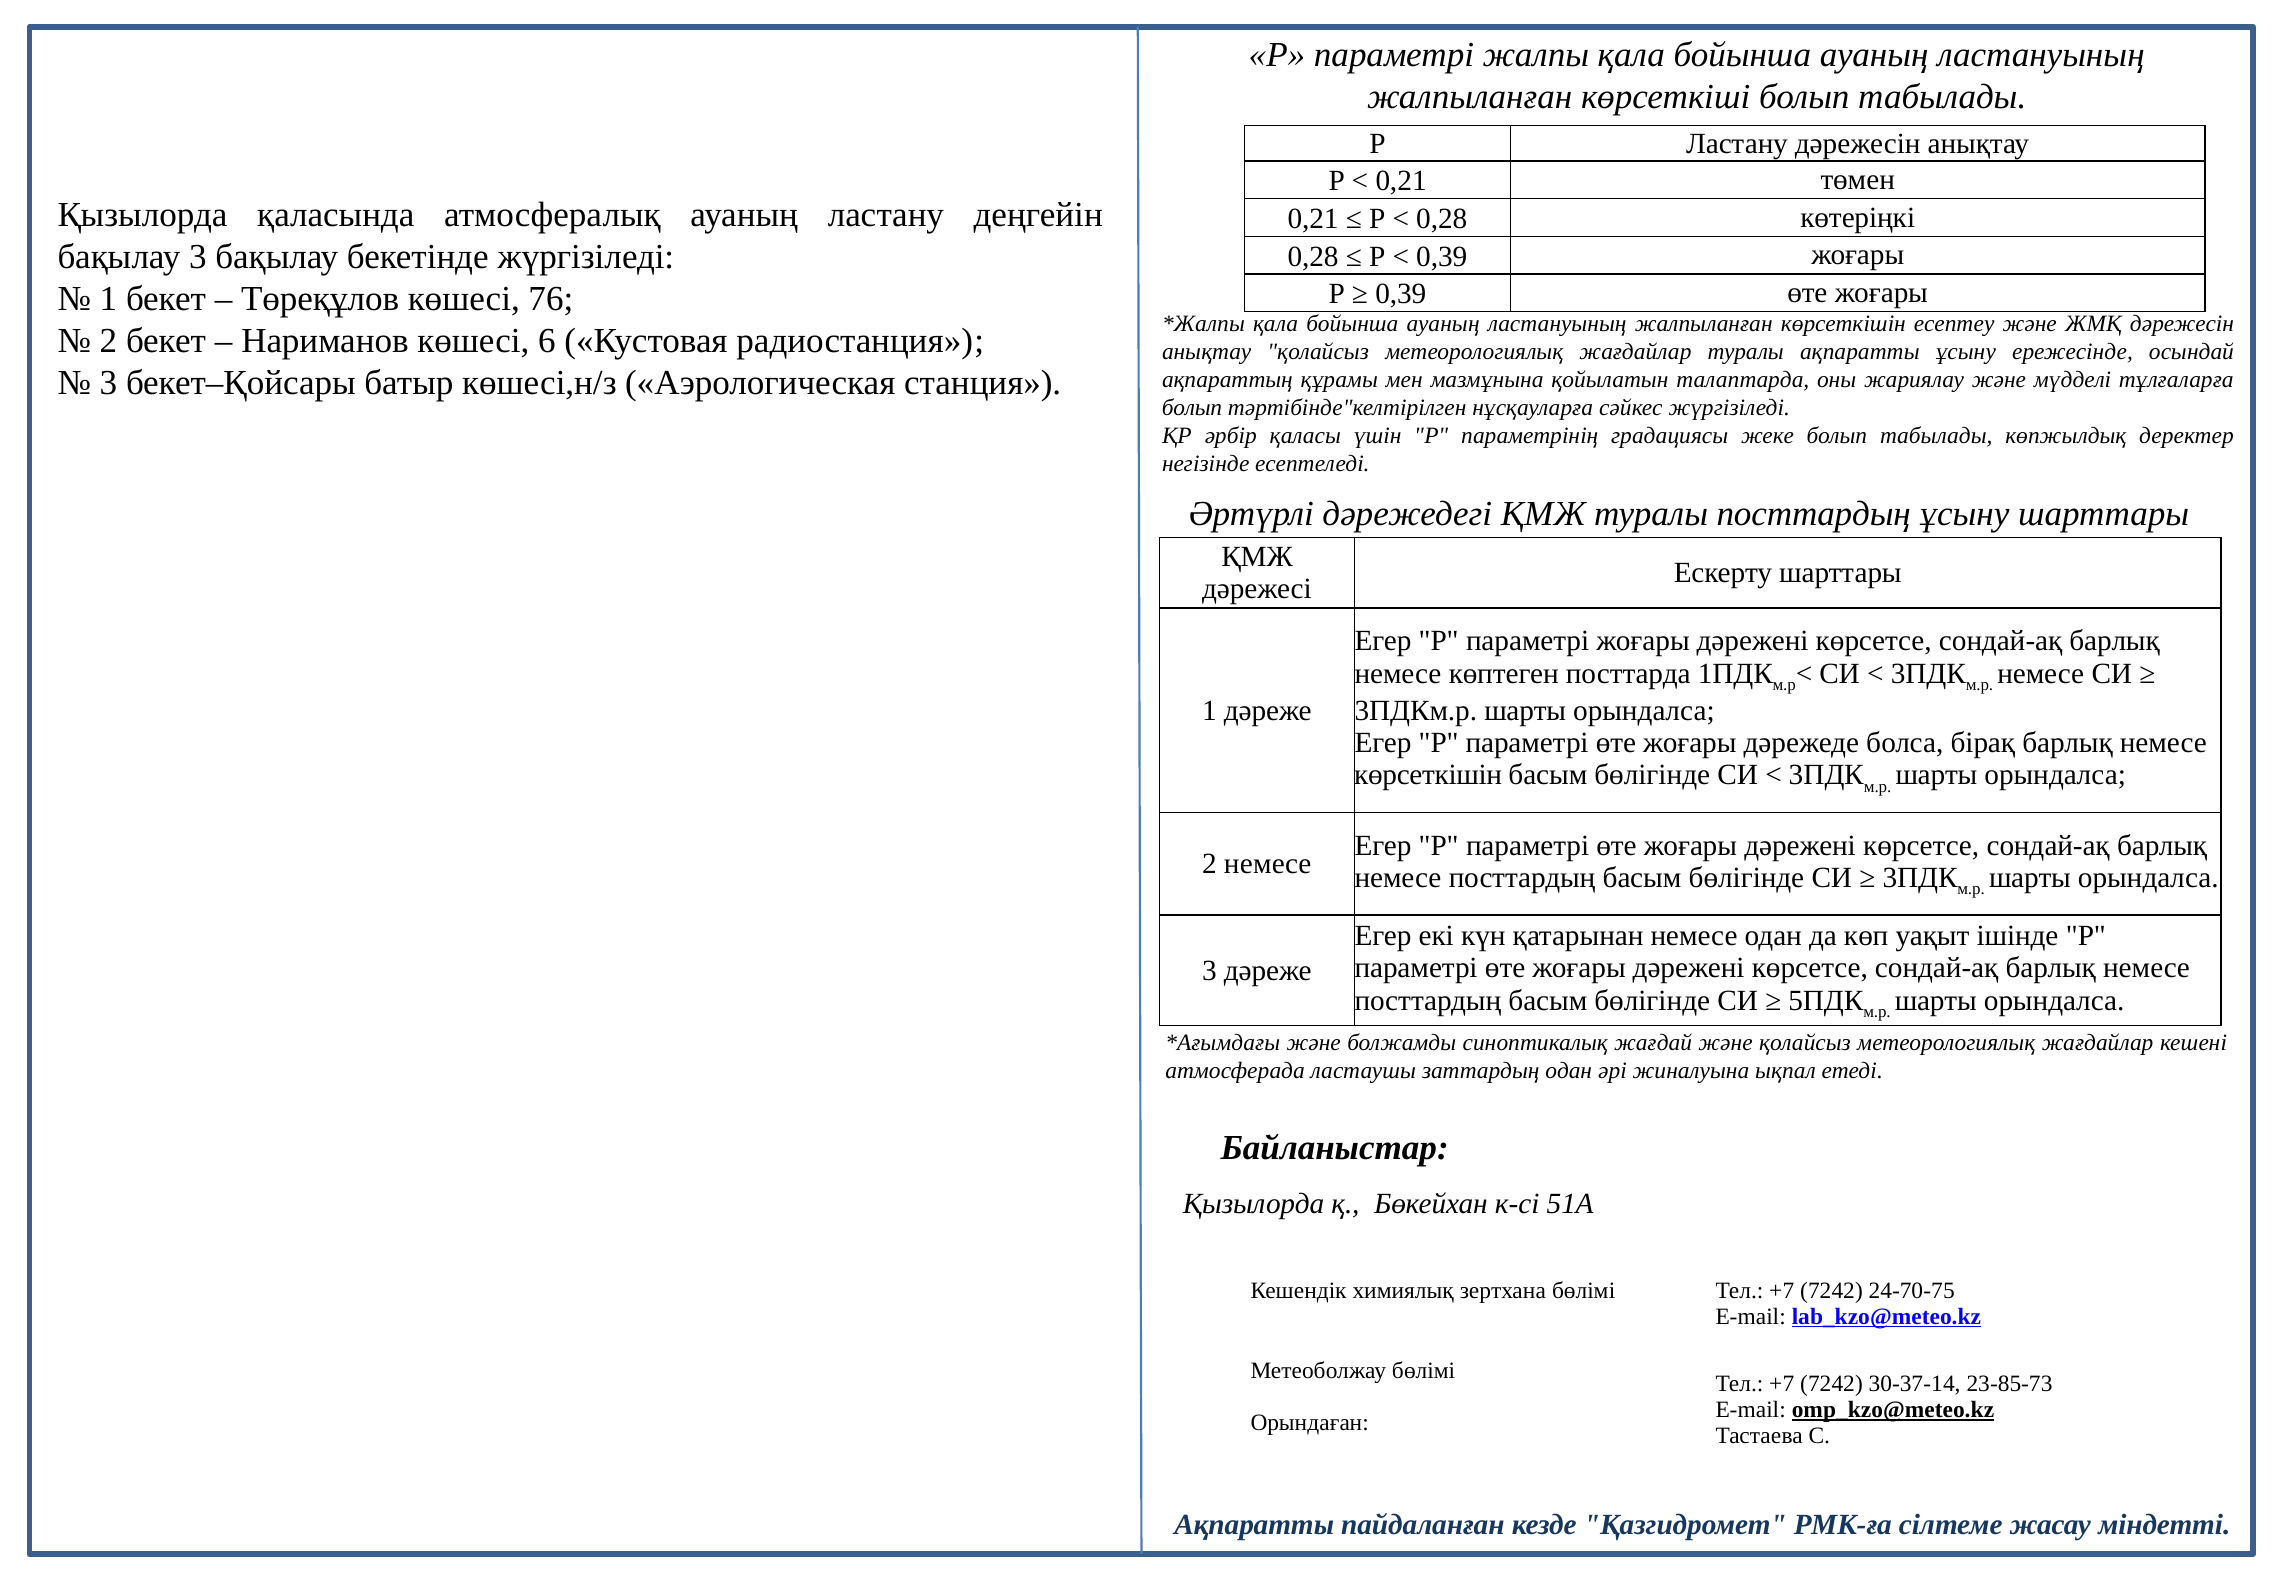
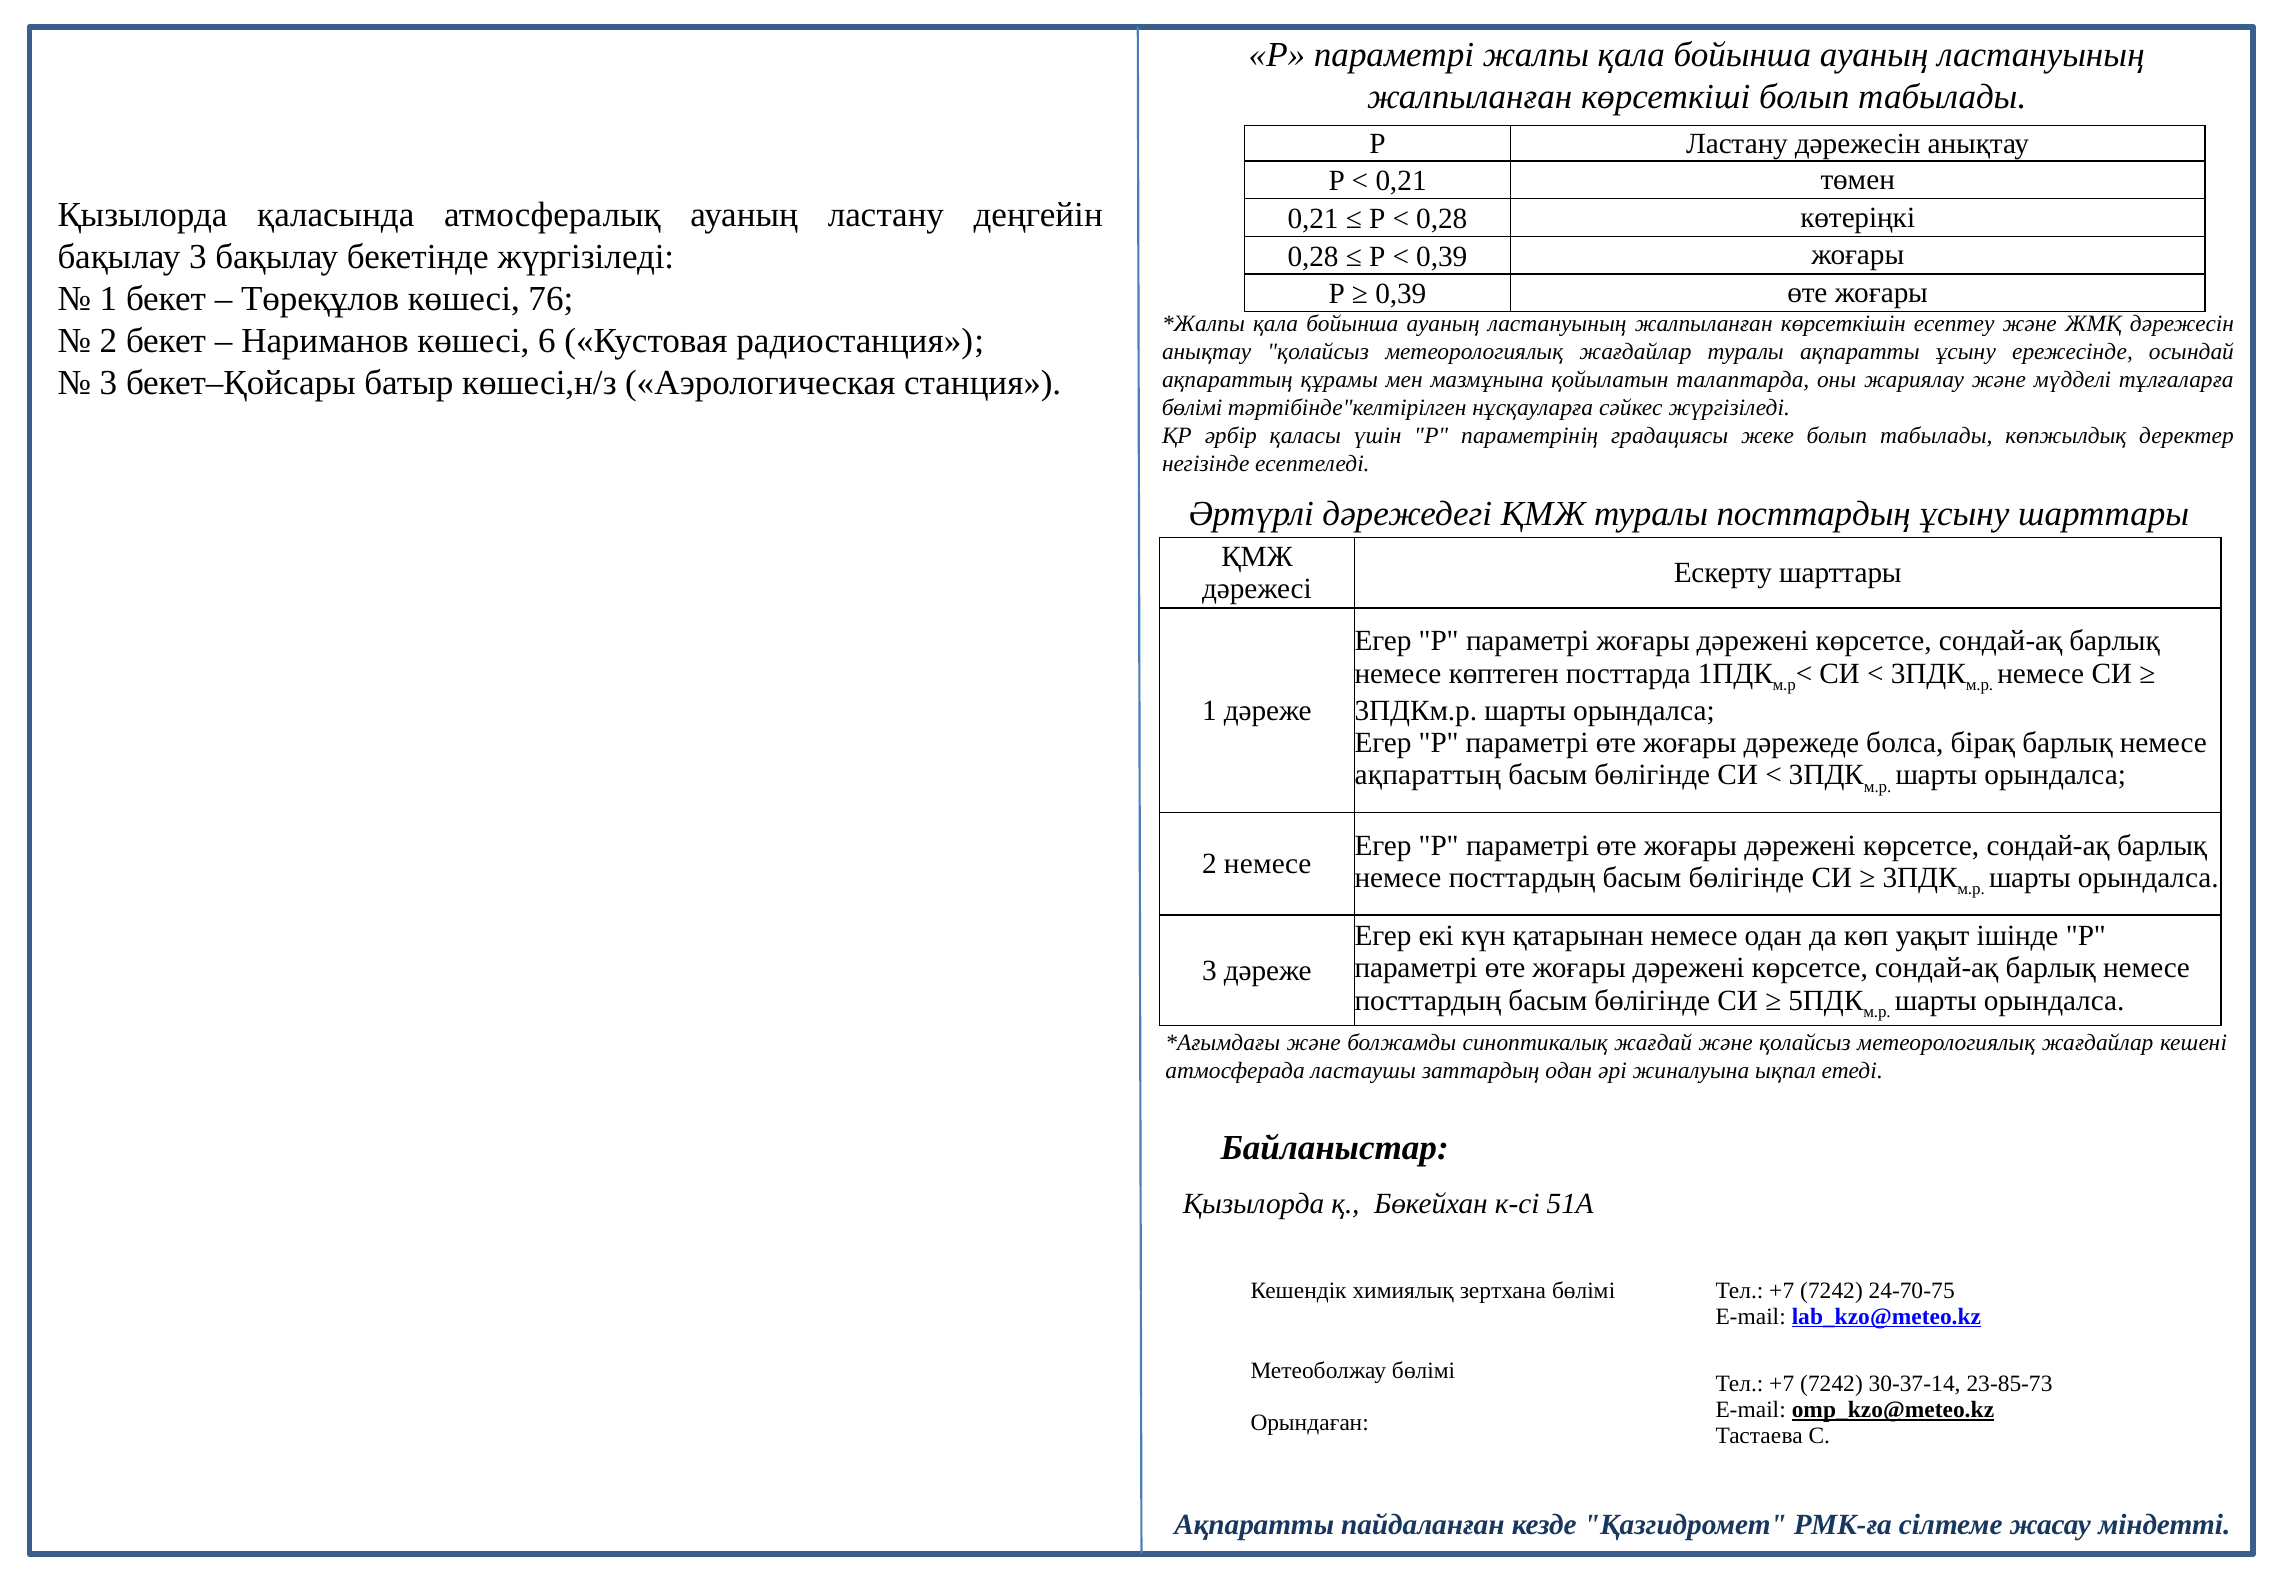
болып at (1192, 408): болып -> бөлімі
көрсеткішін at (1428, 775): көрсеткішін -> ақпараттың
